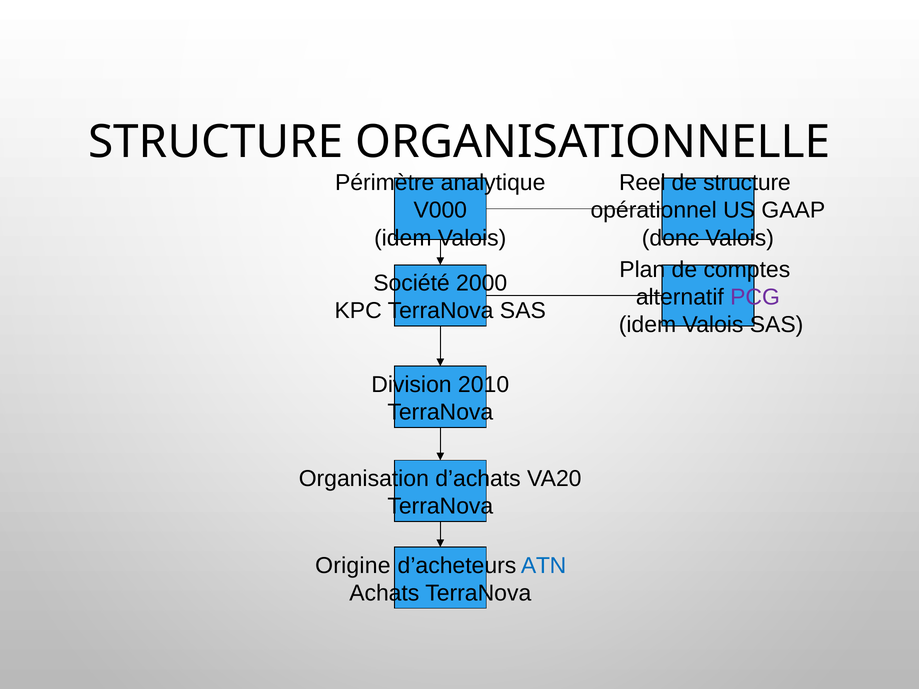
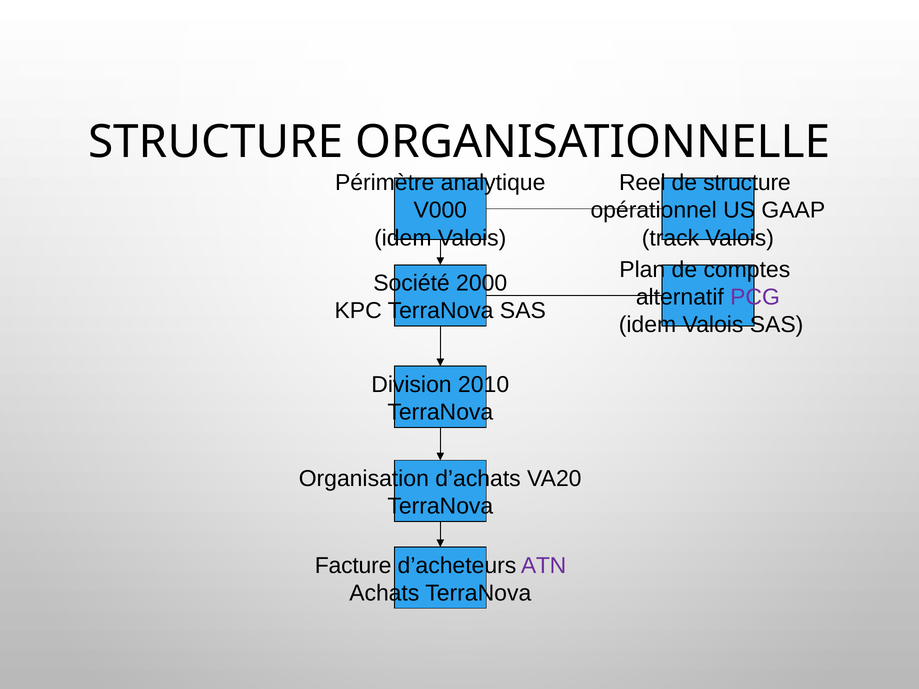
donc: donc -> track
Origine: Origine -> Facture
ATN colour: blue -> purple
